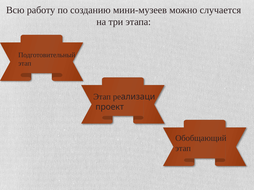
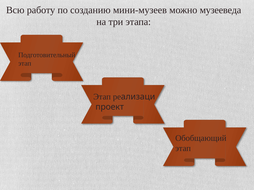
случается: случается -> музееведа
